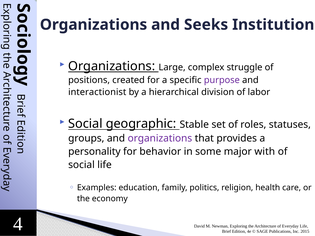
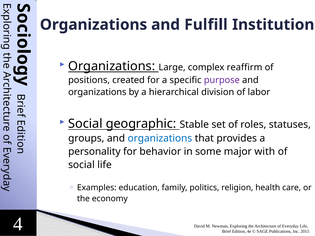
Seeks: Seeks -> Fulfill
struggle: struggle -> reaffirm
interactionist at (97, 92): interactionist -> organizations
organizations at (160, 139) colour: purple -> blue
